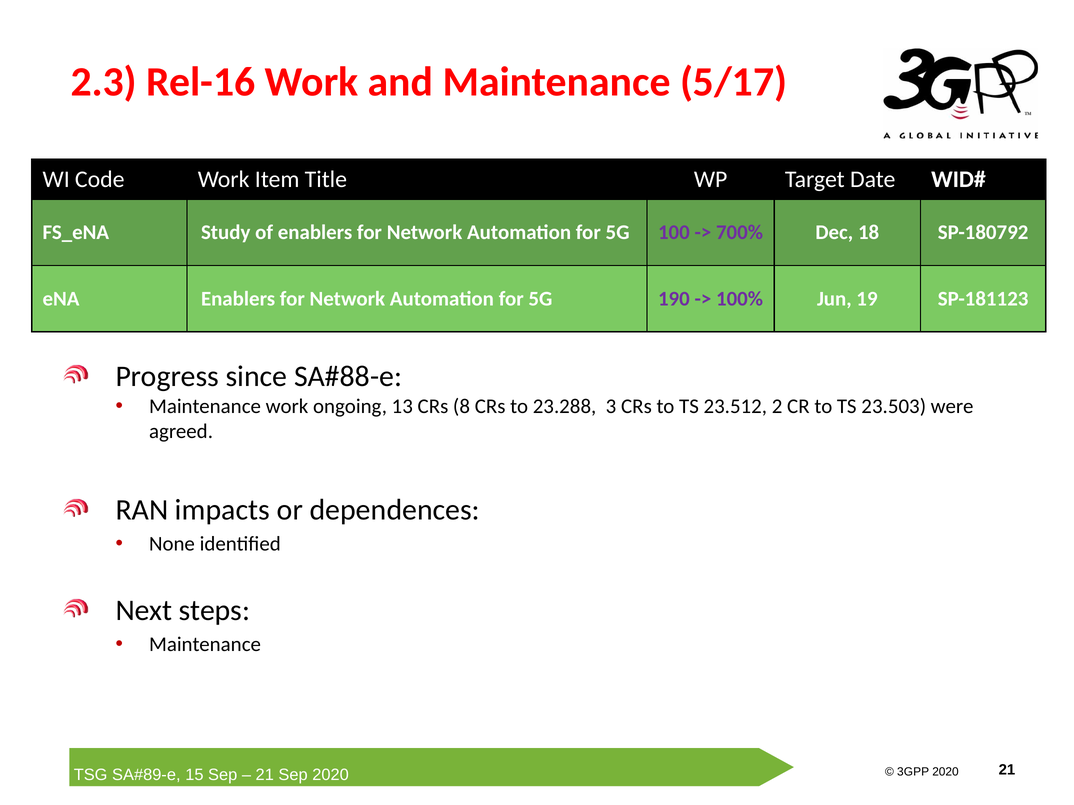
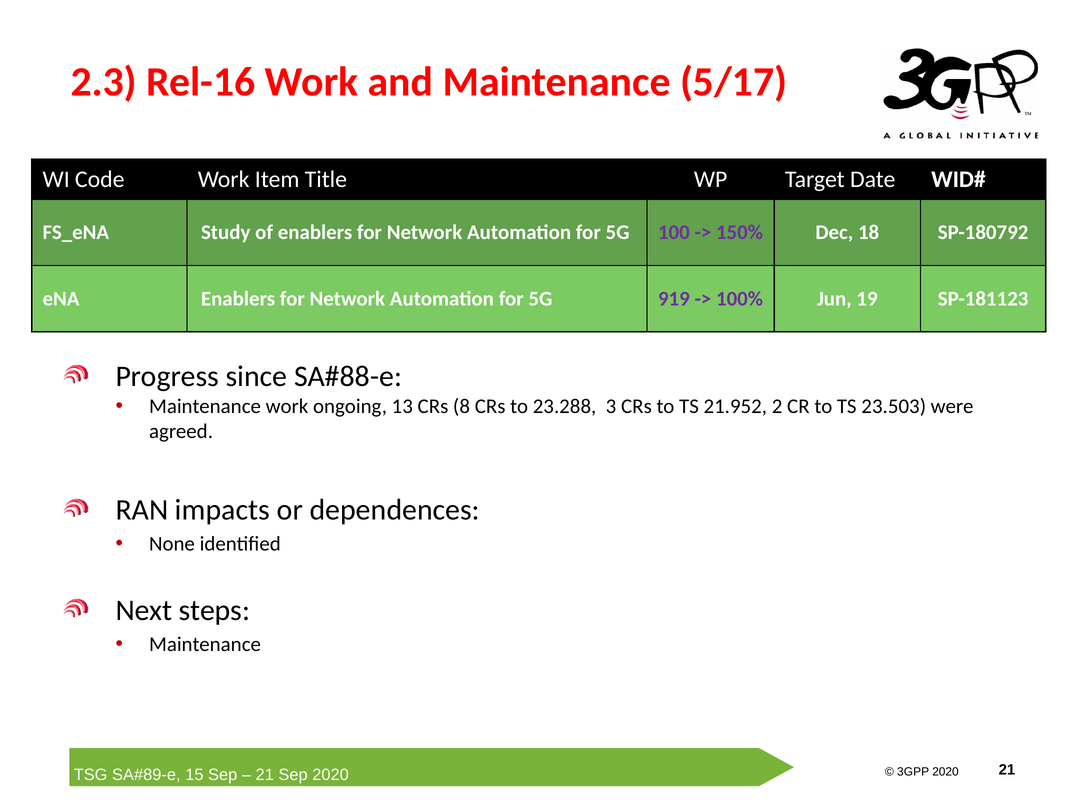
700%: 700% -> 150%
190: 190 -> 919
23.512: 23.512 -> 21.952
